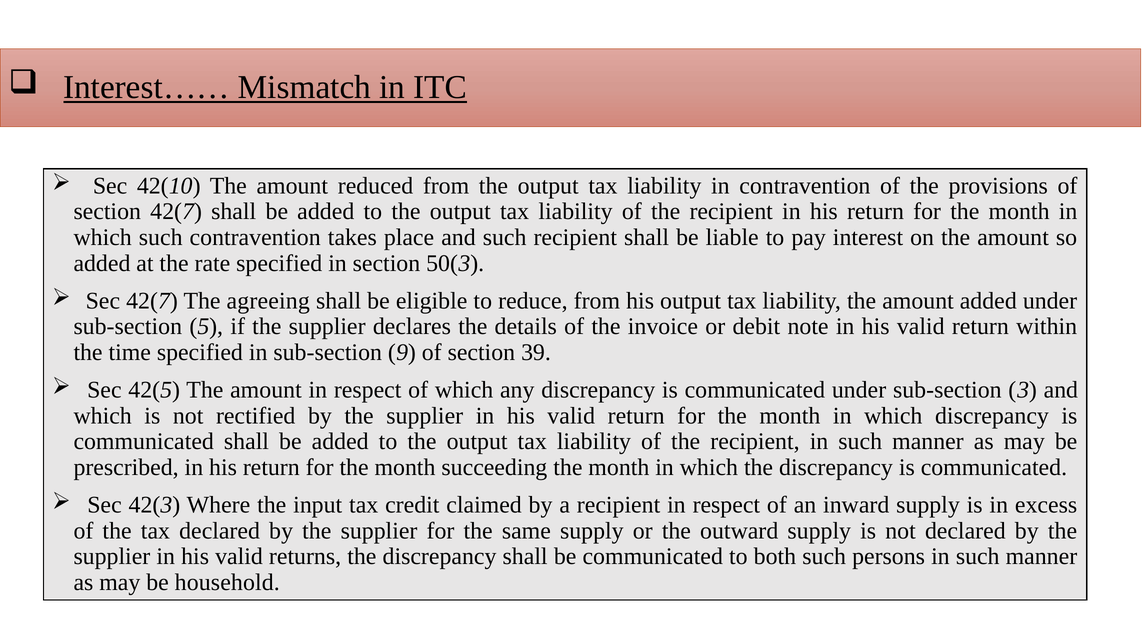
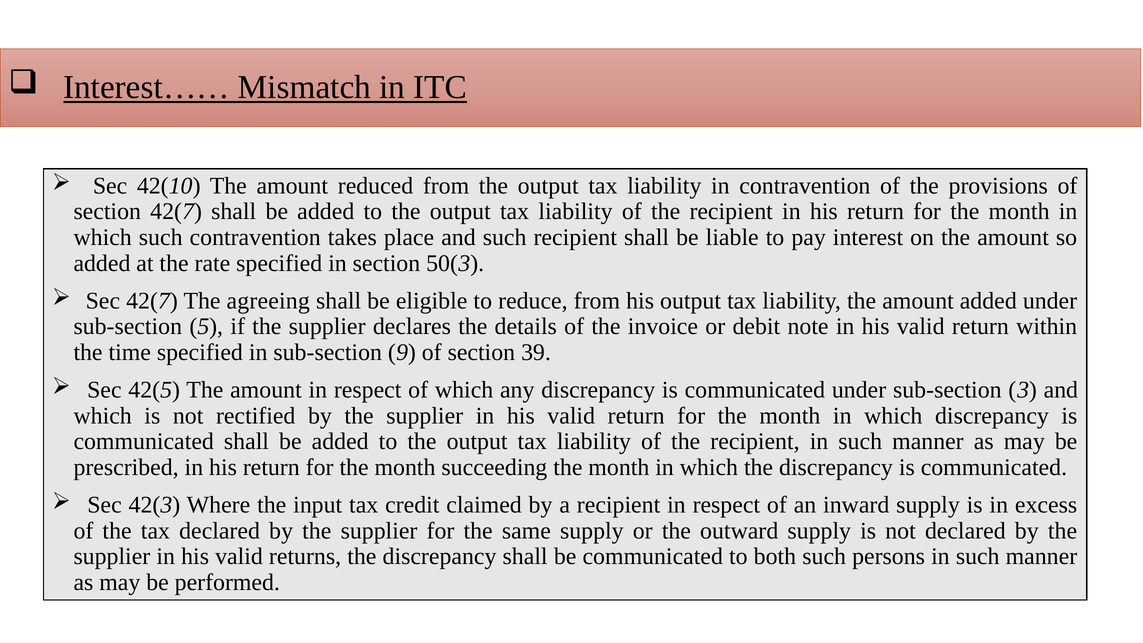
household: household -> performed
